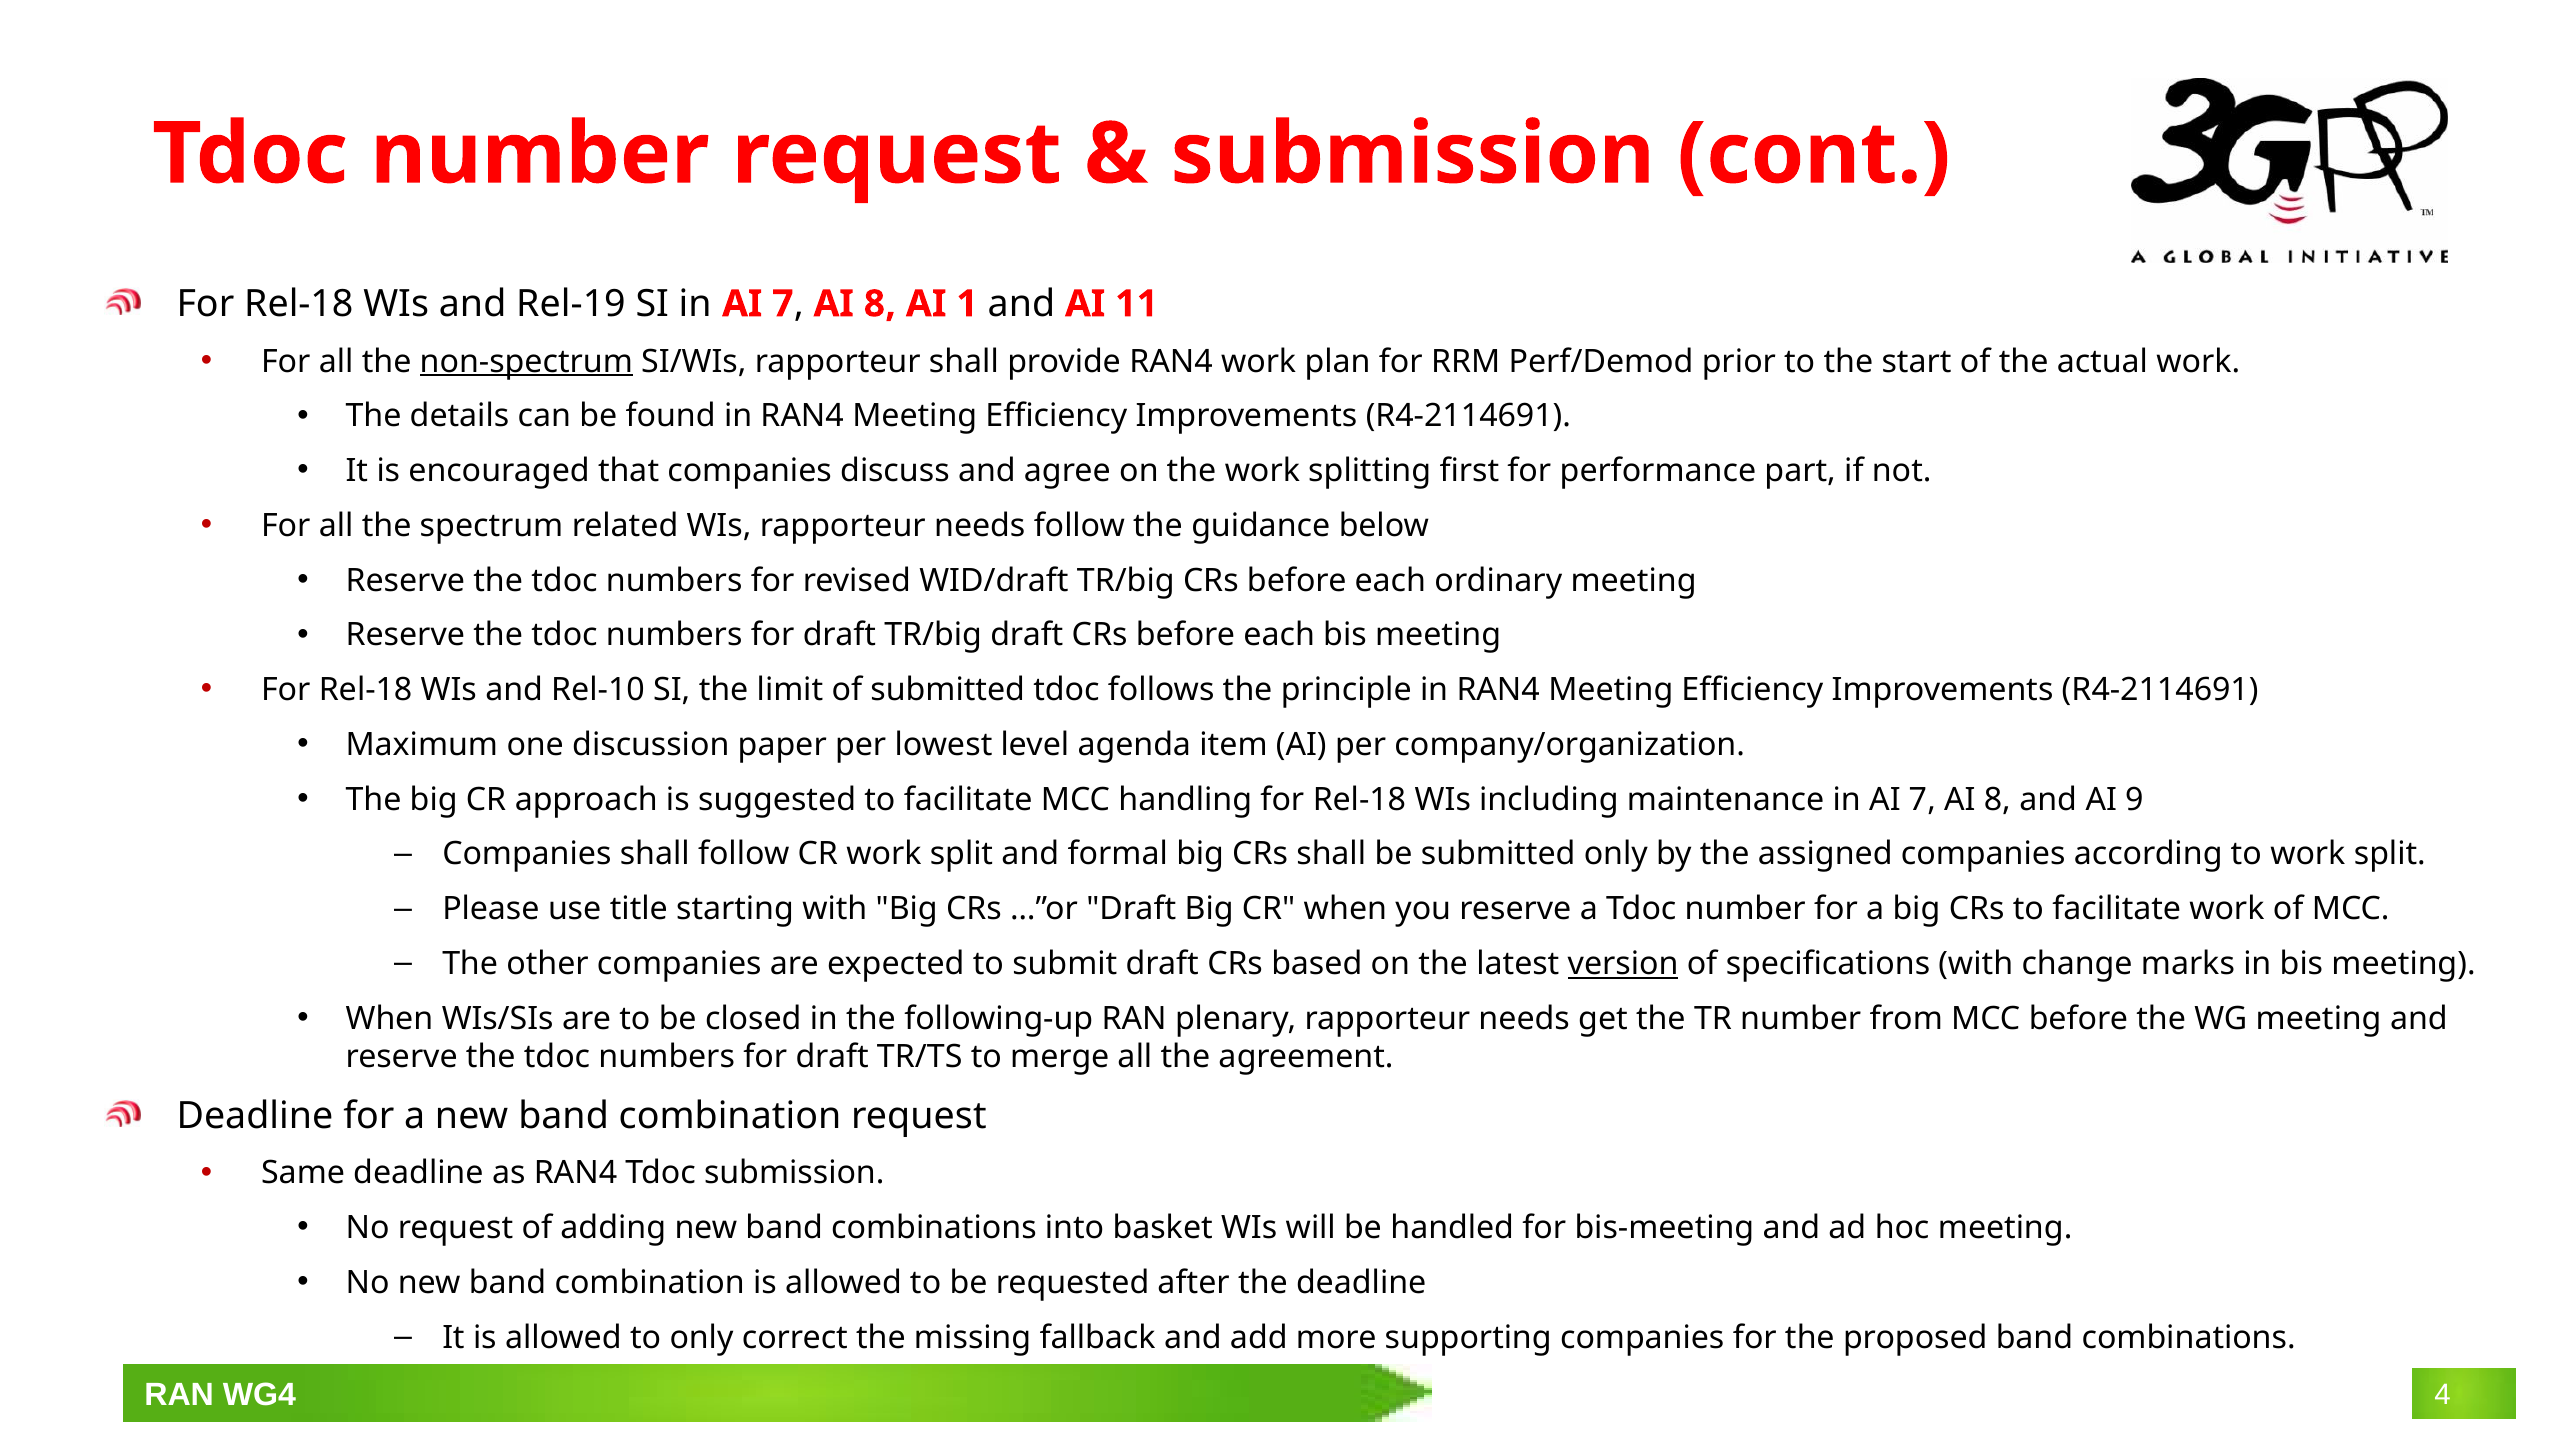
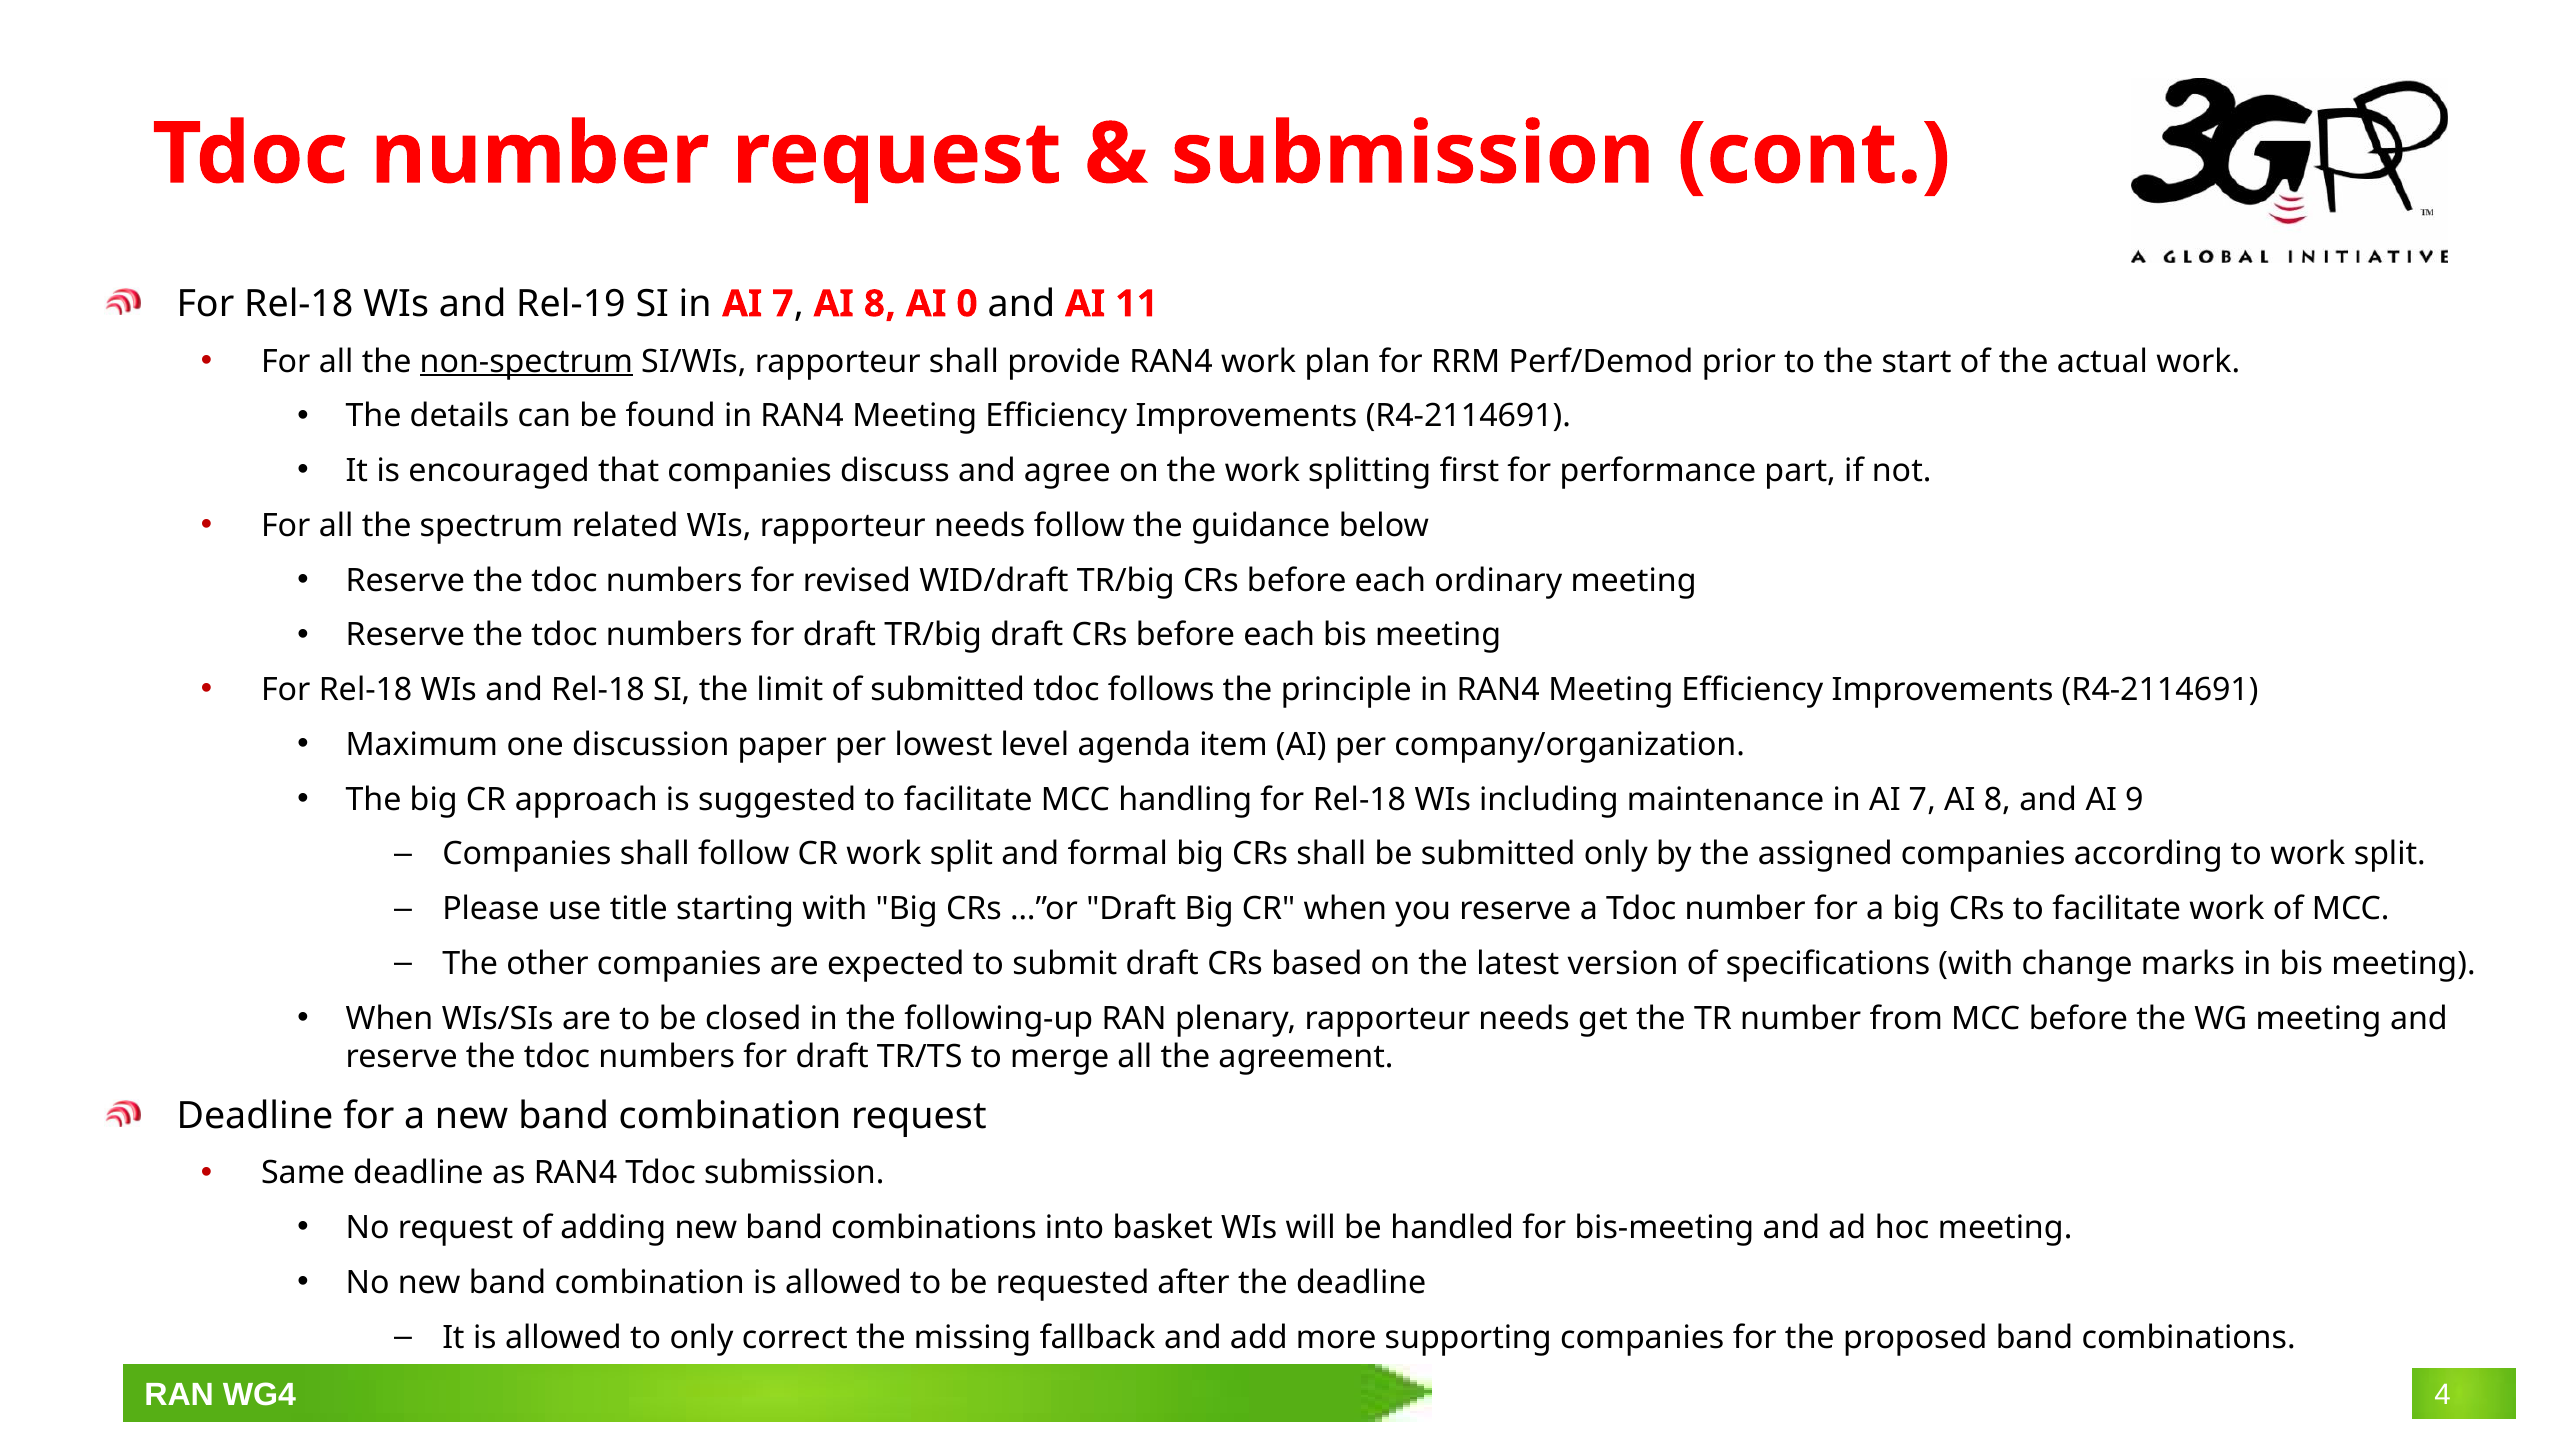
1: 1 -> 0
and Rel-10: Rel-10 -> Rel-18
version underline: present -> none
